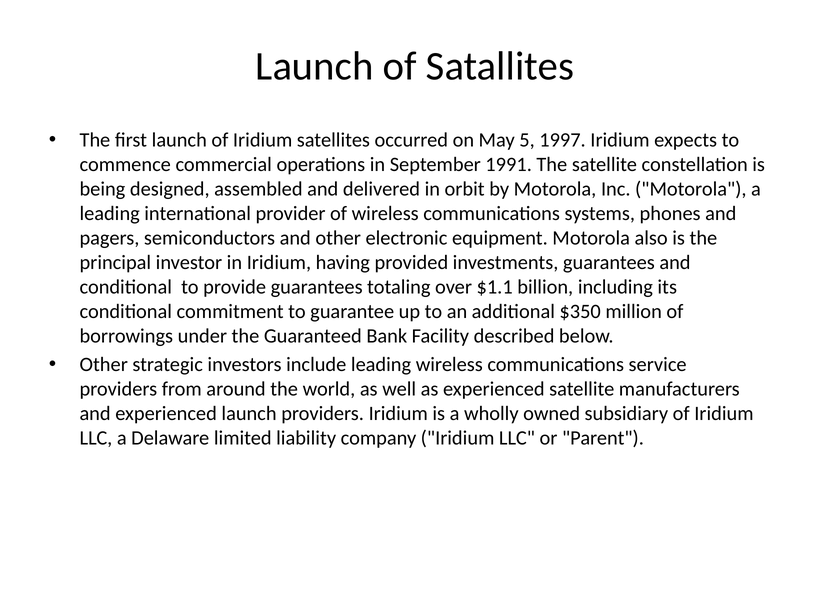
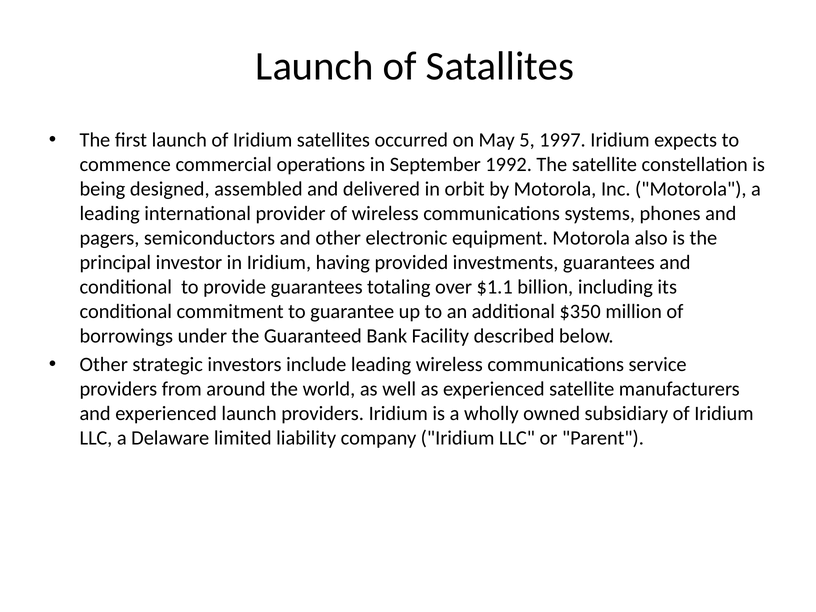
1991: 1991 -> 1992
